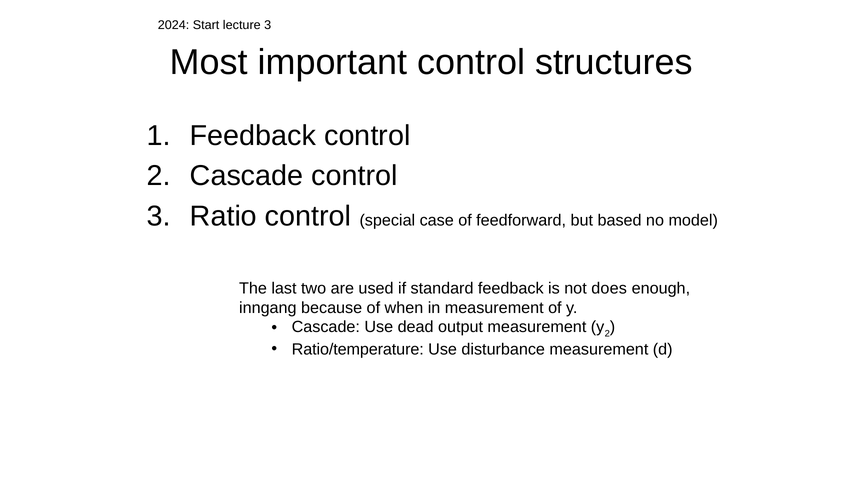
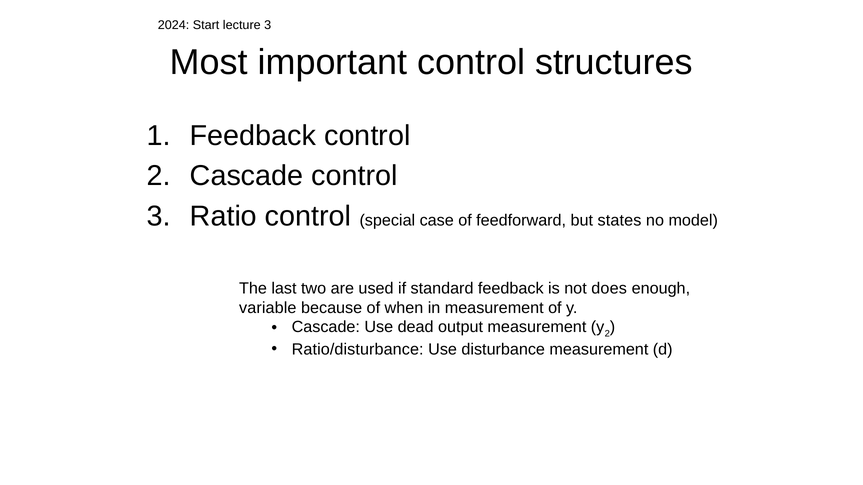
based: based -> states
inngang: inngang -> variable
Ratio/temperature: Ratio/temperature -> Ratio/disturbance
